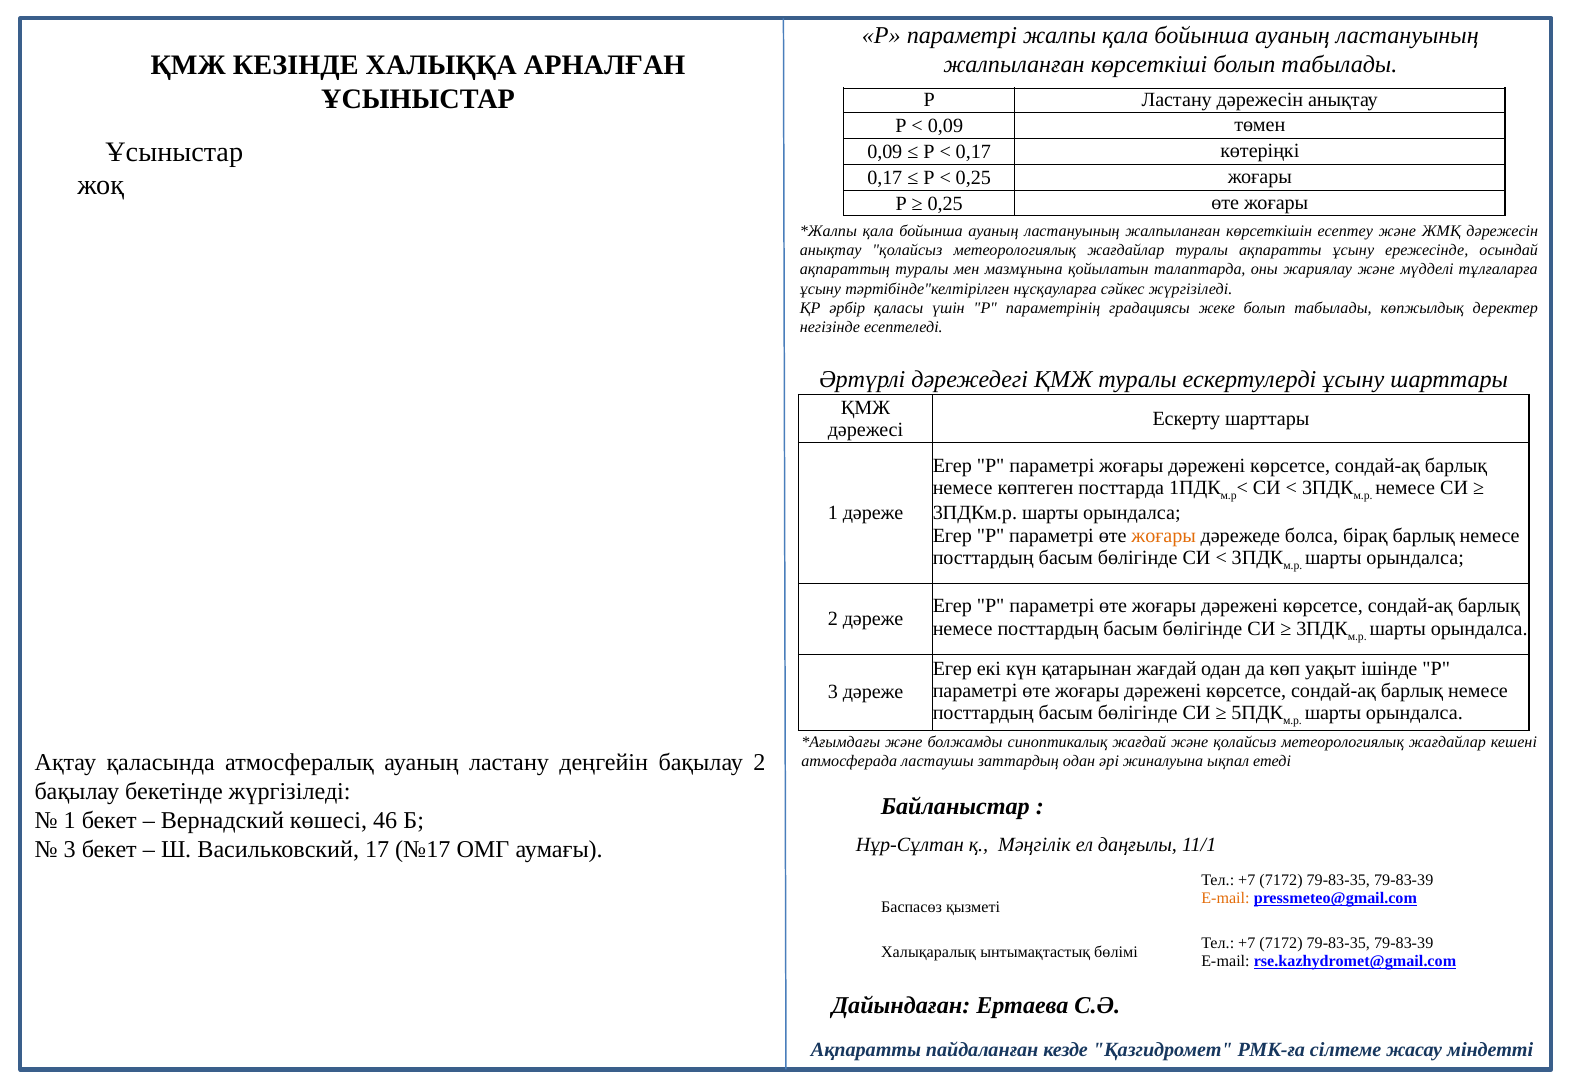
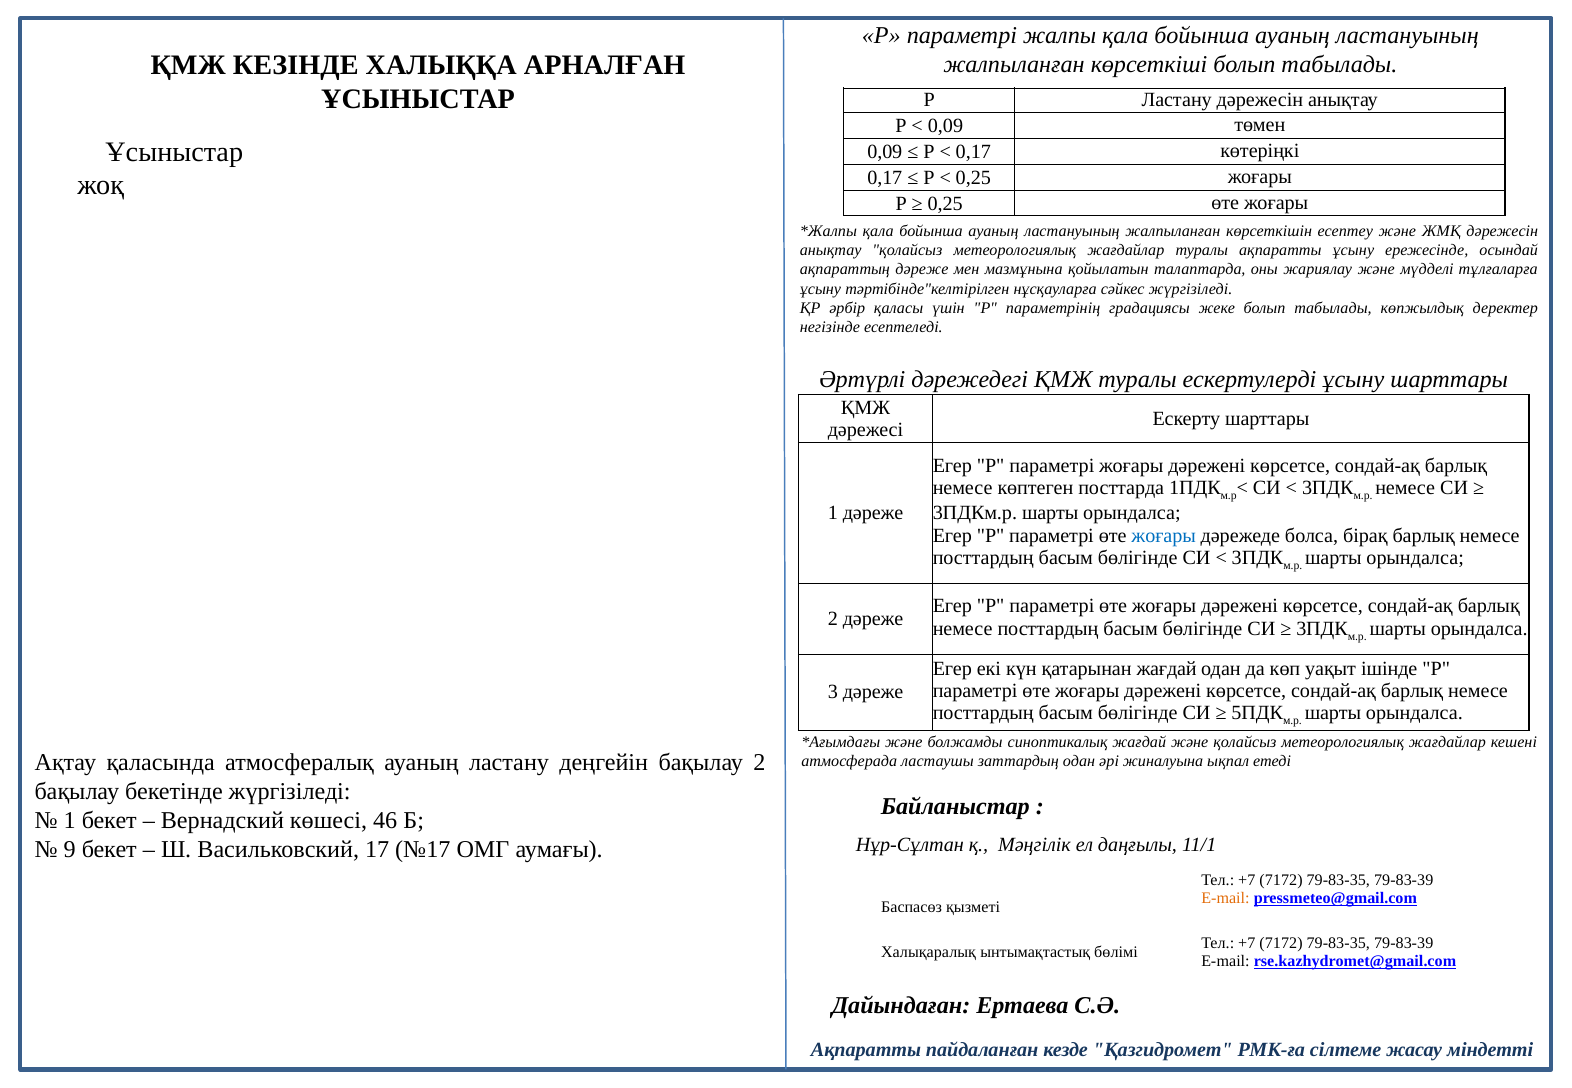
ақпараттың туралы: туралы -> дәреже
жоғары at (1164, 536) colour: orange -> blue
3 at (70, 850): 3 -> 9
